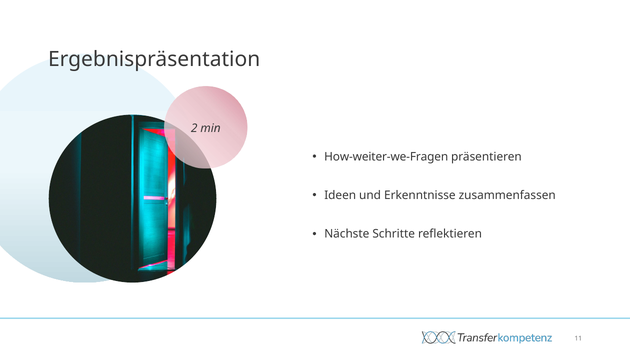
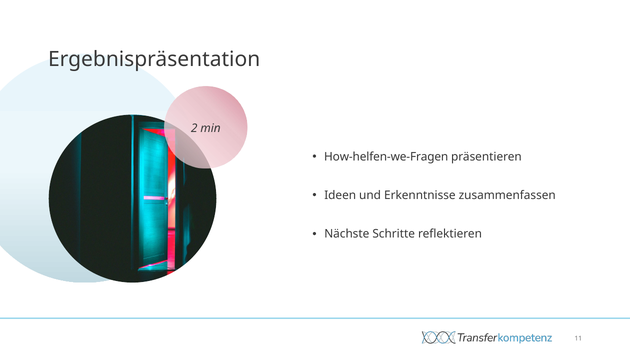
How-weiter-we-Fragen: How-weiter-we-Fragen -> How-helfen-we-Fragen
